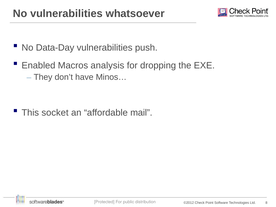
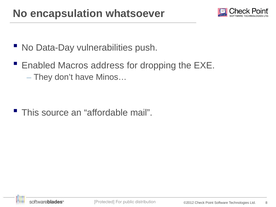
No vulnerabilities: vulnerabilities -> encapsulation
analysis: analysis -> address
socket: socket -> source
